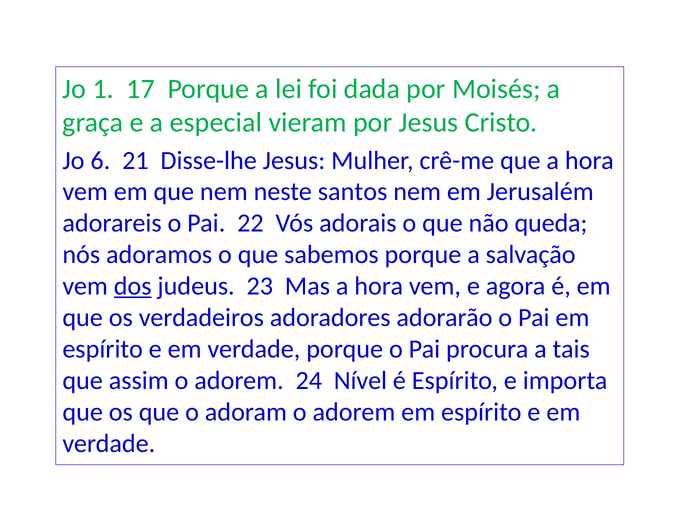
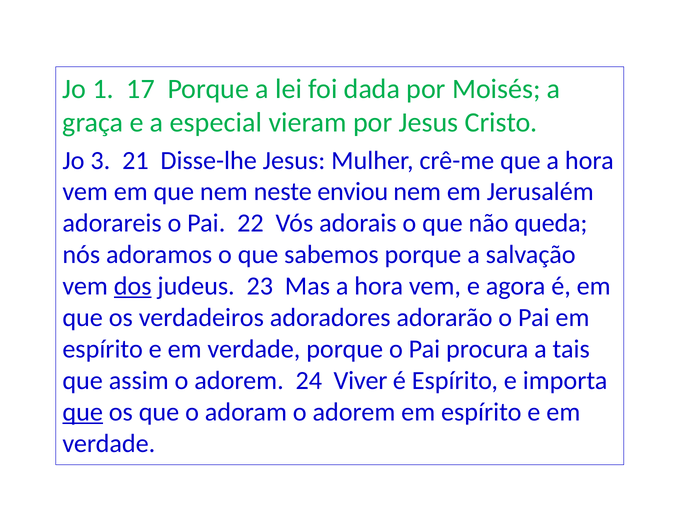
6: 6 -> 3
santos: santos -> enviou
Nível: Nível -> Viver
que at (83, 412) underline: none -> present
